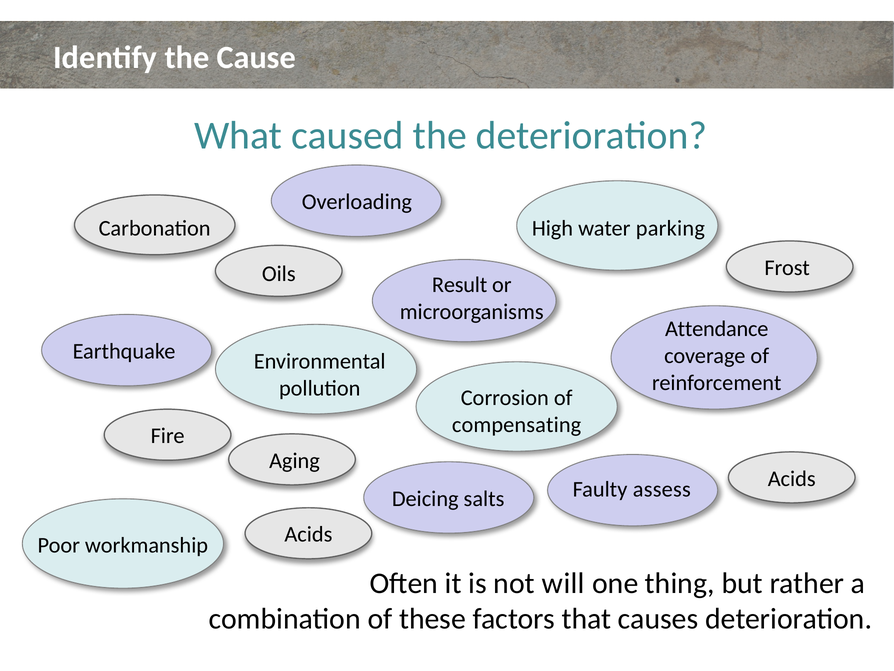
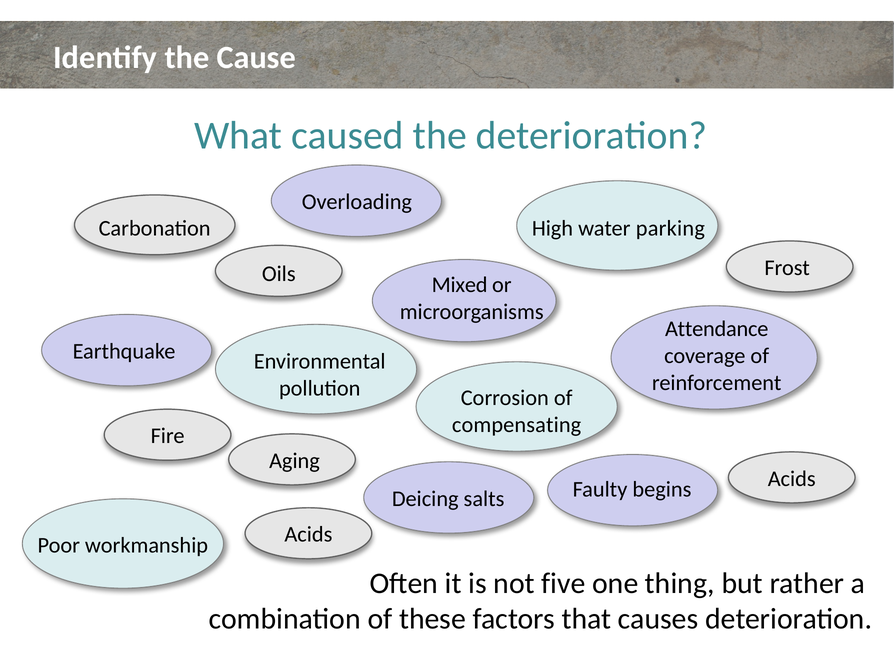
Result: Result -> Mixed
assess: assess -> begins
will: will -> five
